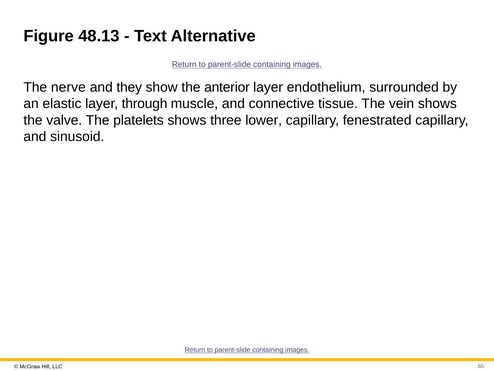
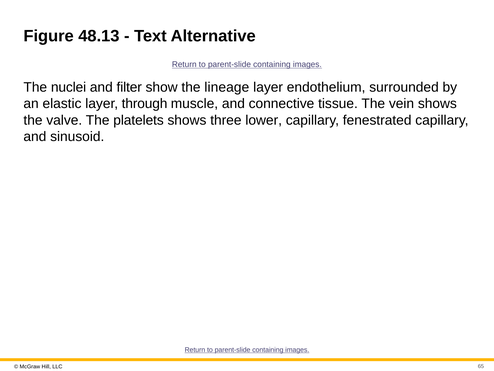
nerve: nerve -> nuclei
they: they -> filter
anterior: anterior -> lineage
